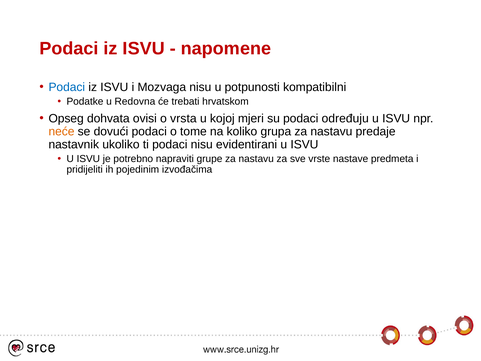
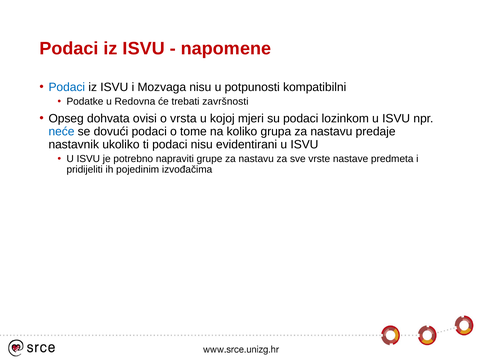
hrvatskom: hrvatskom -> završnosti
određuju: određuju -> lozinkom
neće colour: orange -> blue
